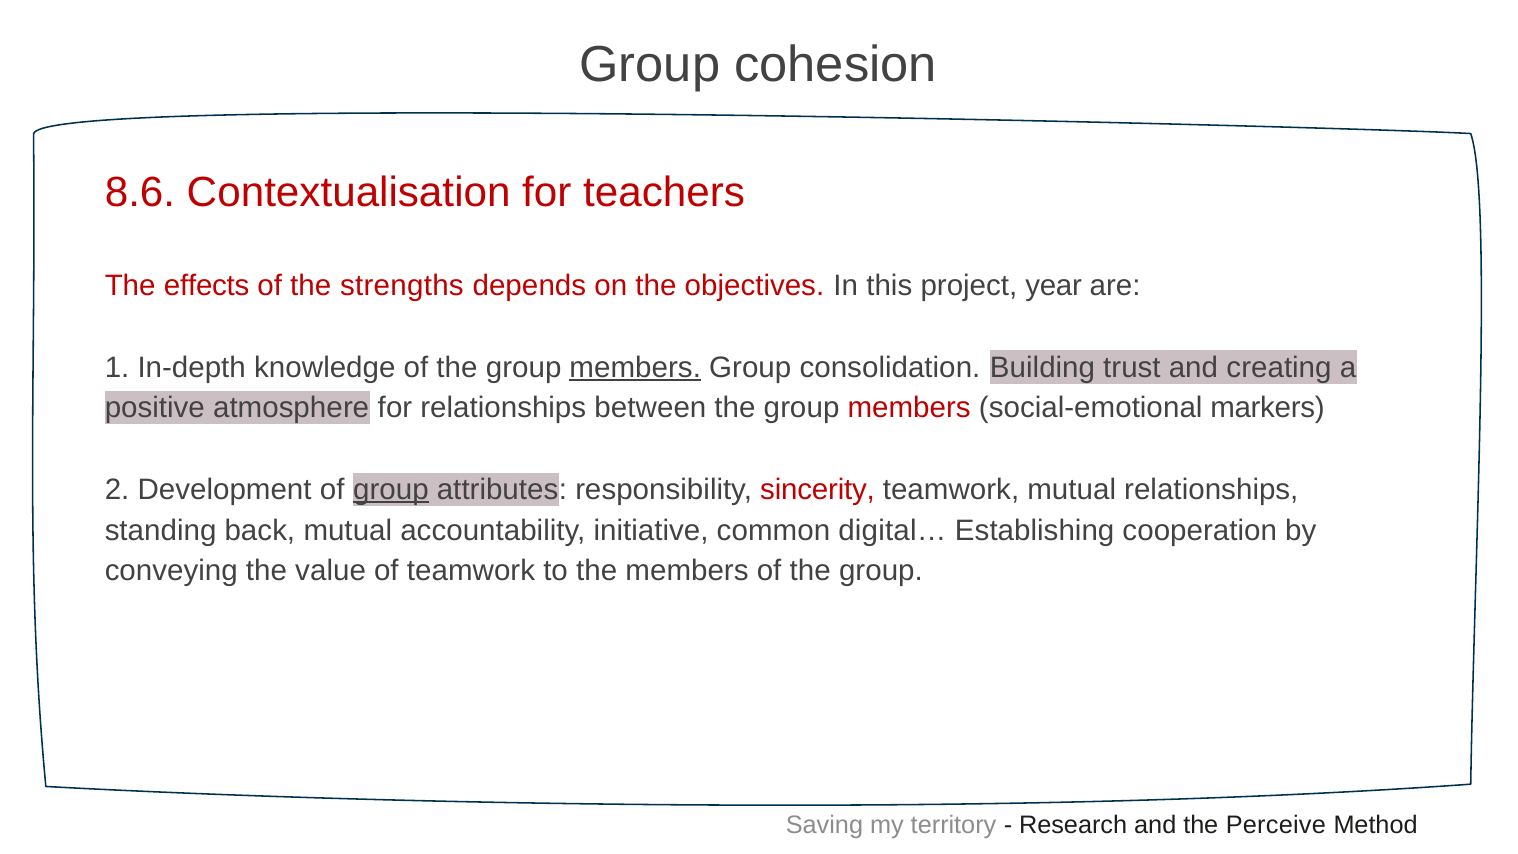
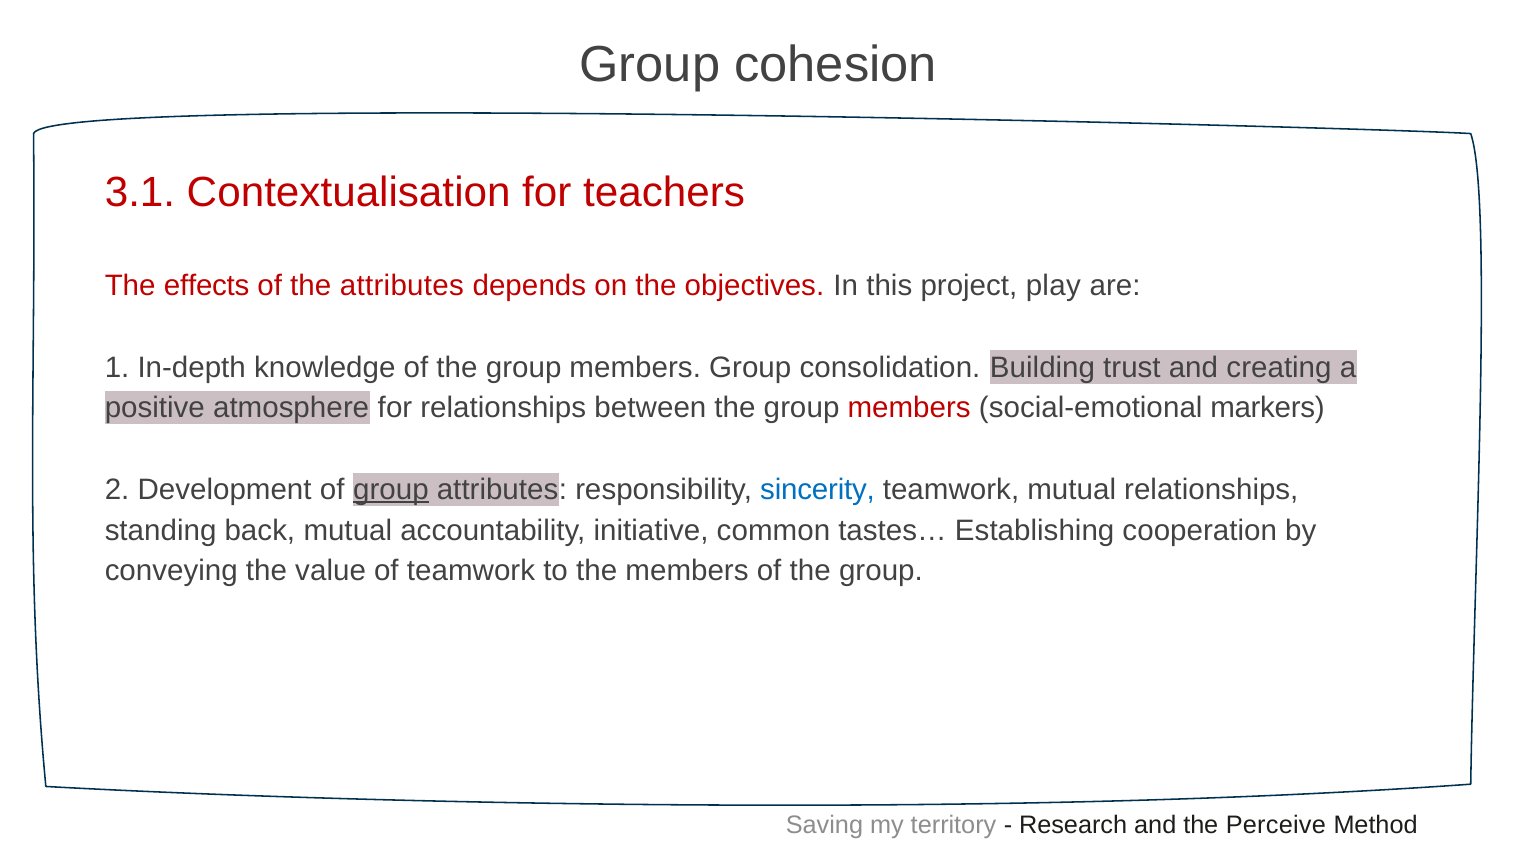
8.6: 8.6 -> 3.1
the strengths: strengths -> attributes
year: year -> play
members at (635, 367) underline: present -> none
sincerity colour: red -> blue
digital…: digital… -> tastes…
